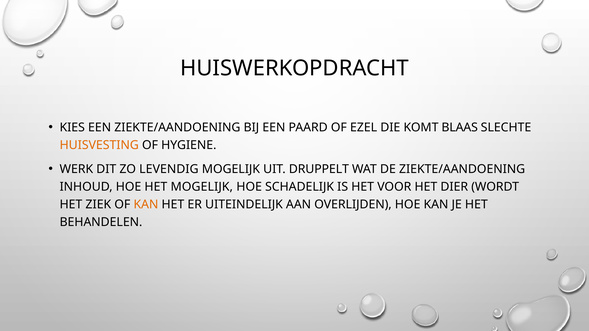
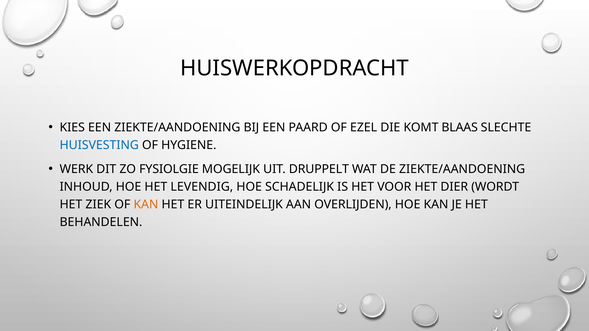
HUISVESTING colour: orange -> blue
LEVENDIG: LEVENDIG -> FYSIOLGIE
HET MOGELIJK: MOGELIJK -> LEVENDIG
